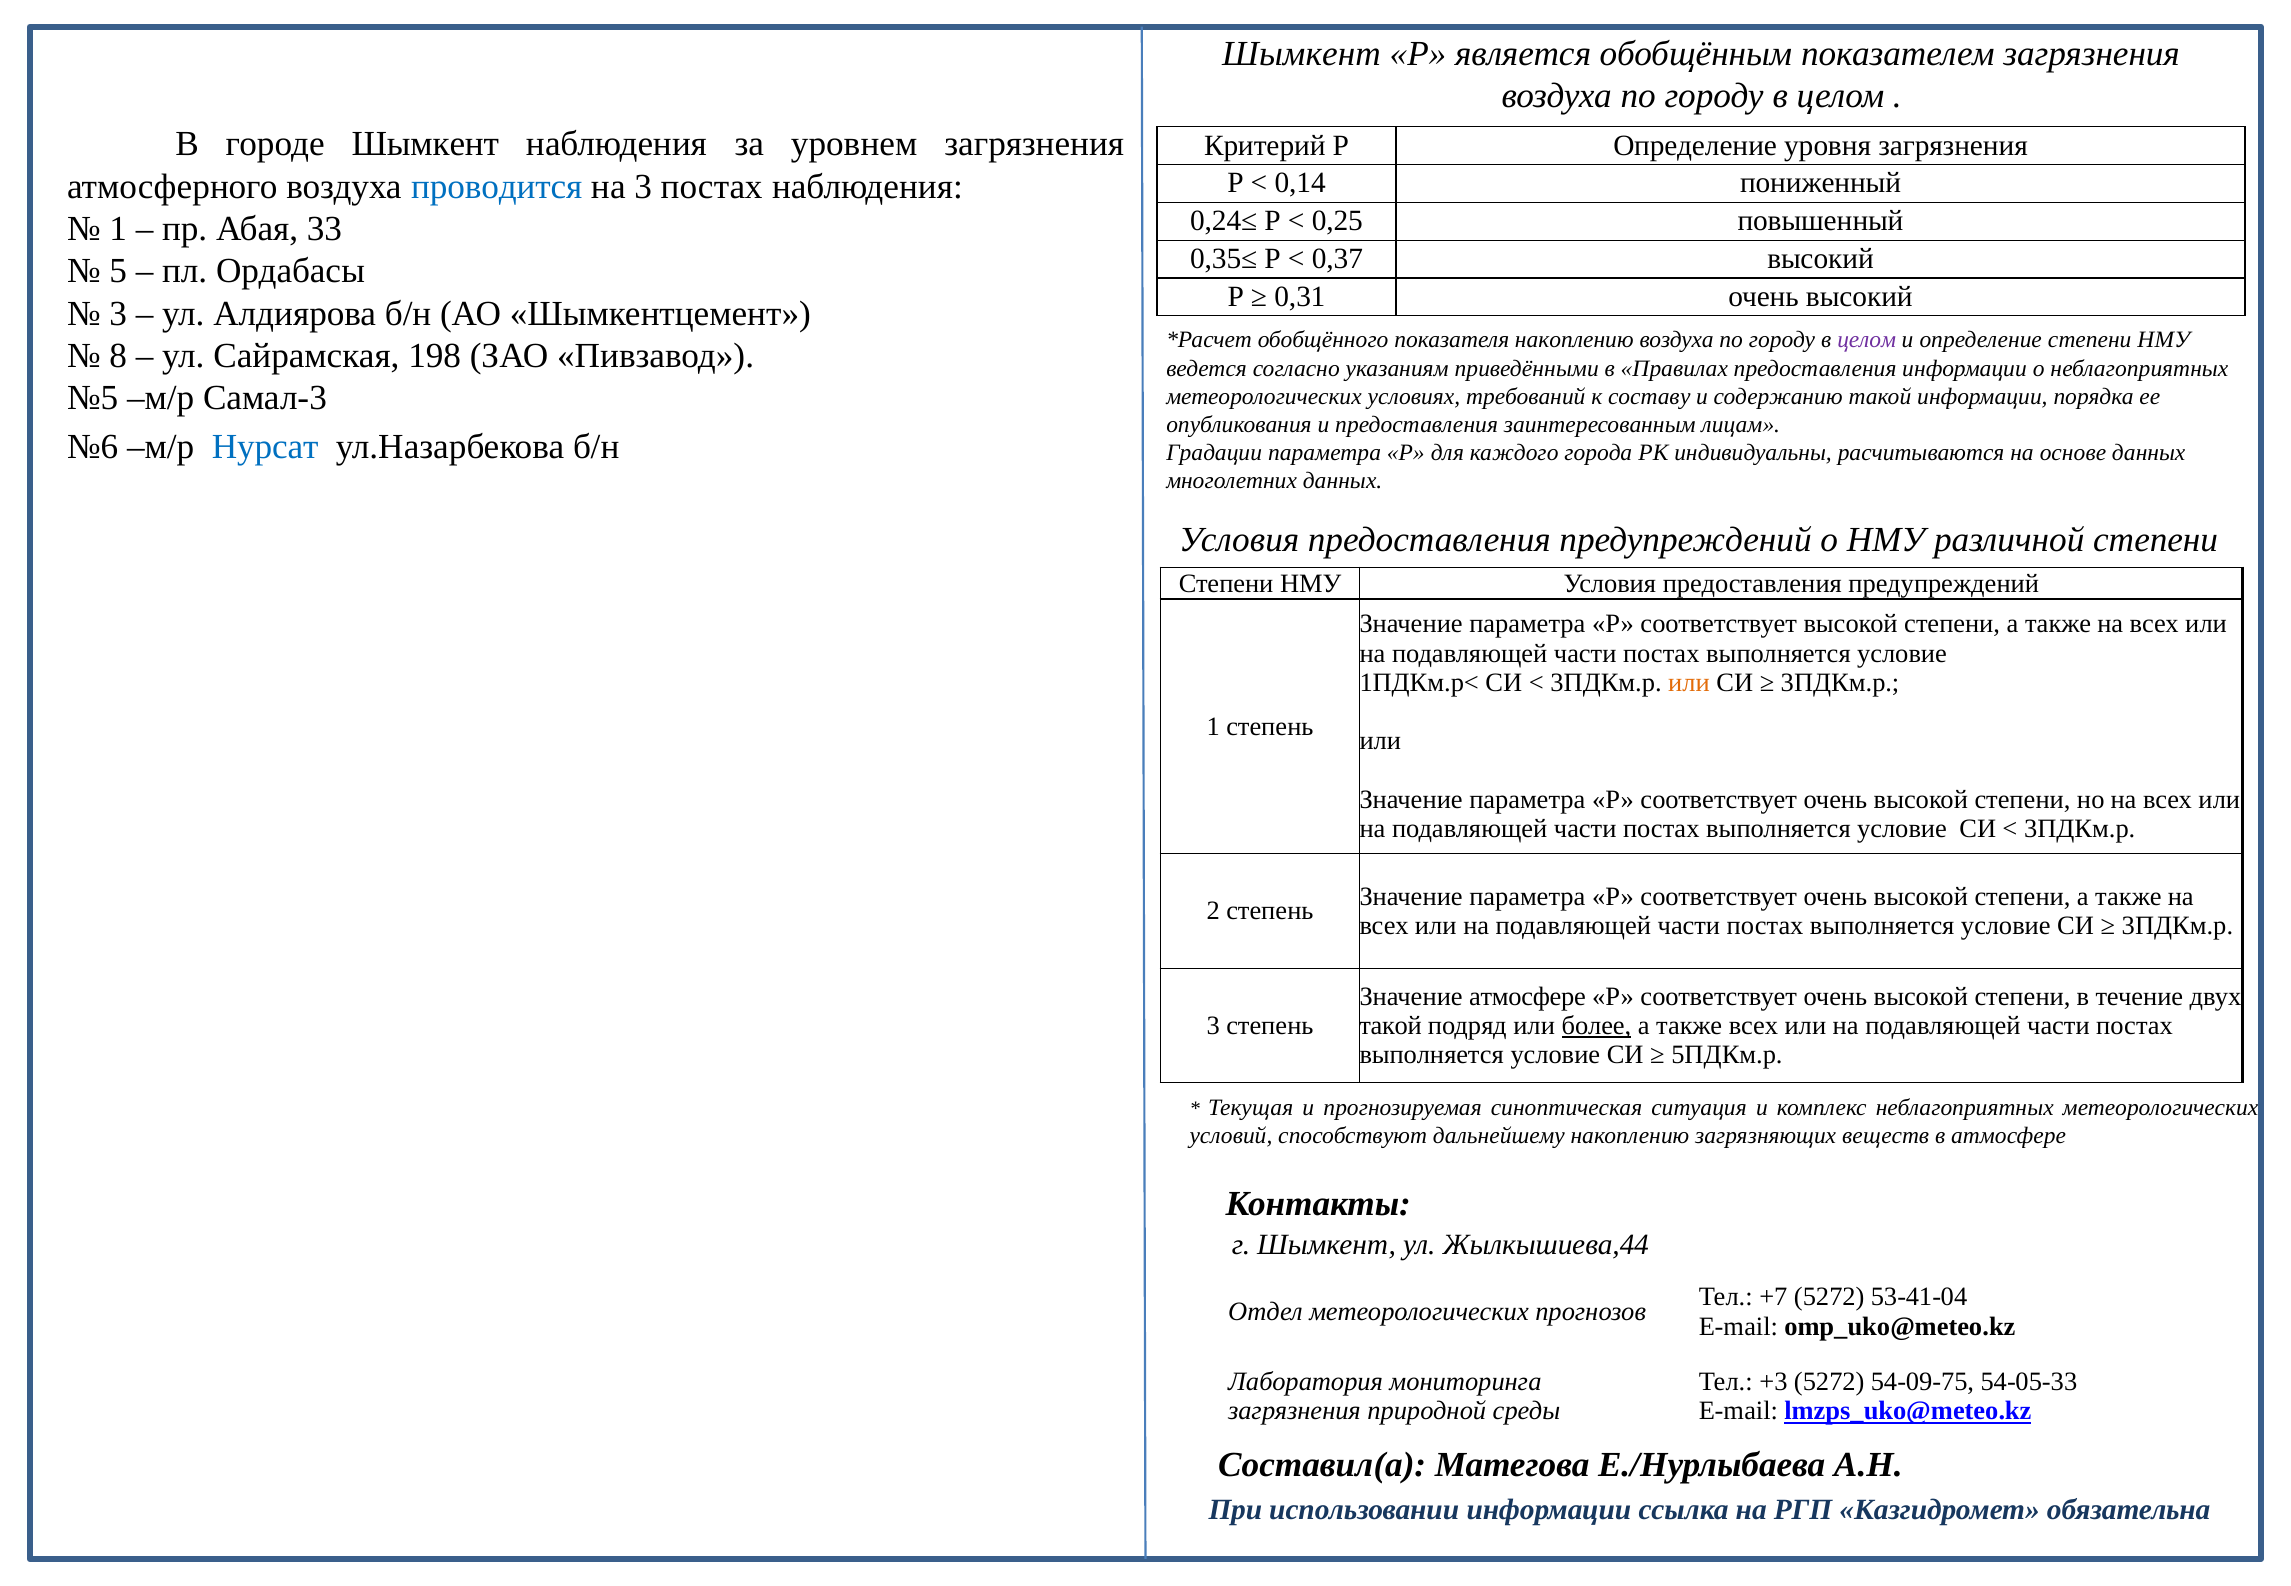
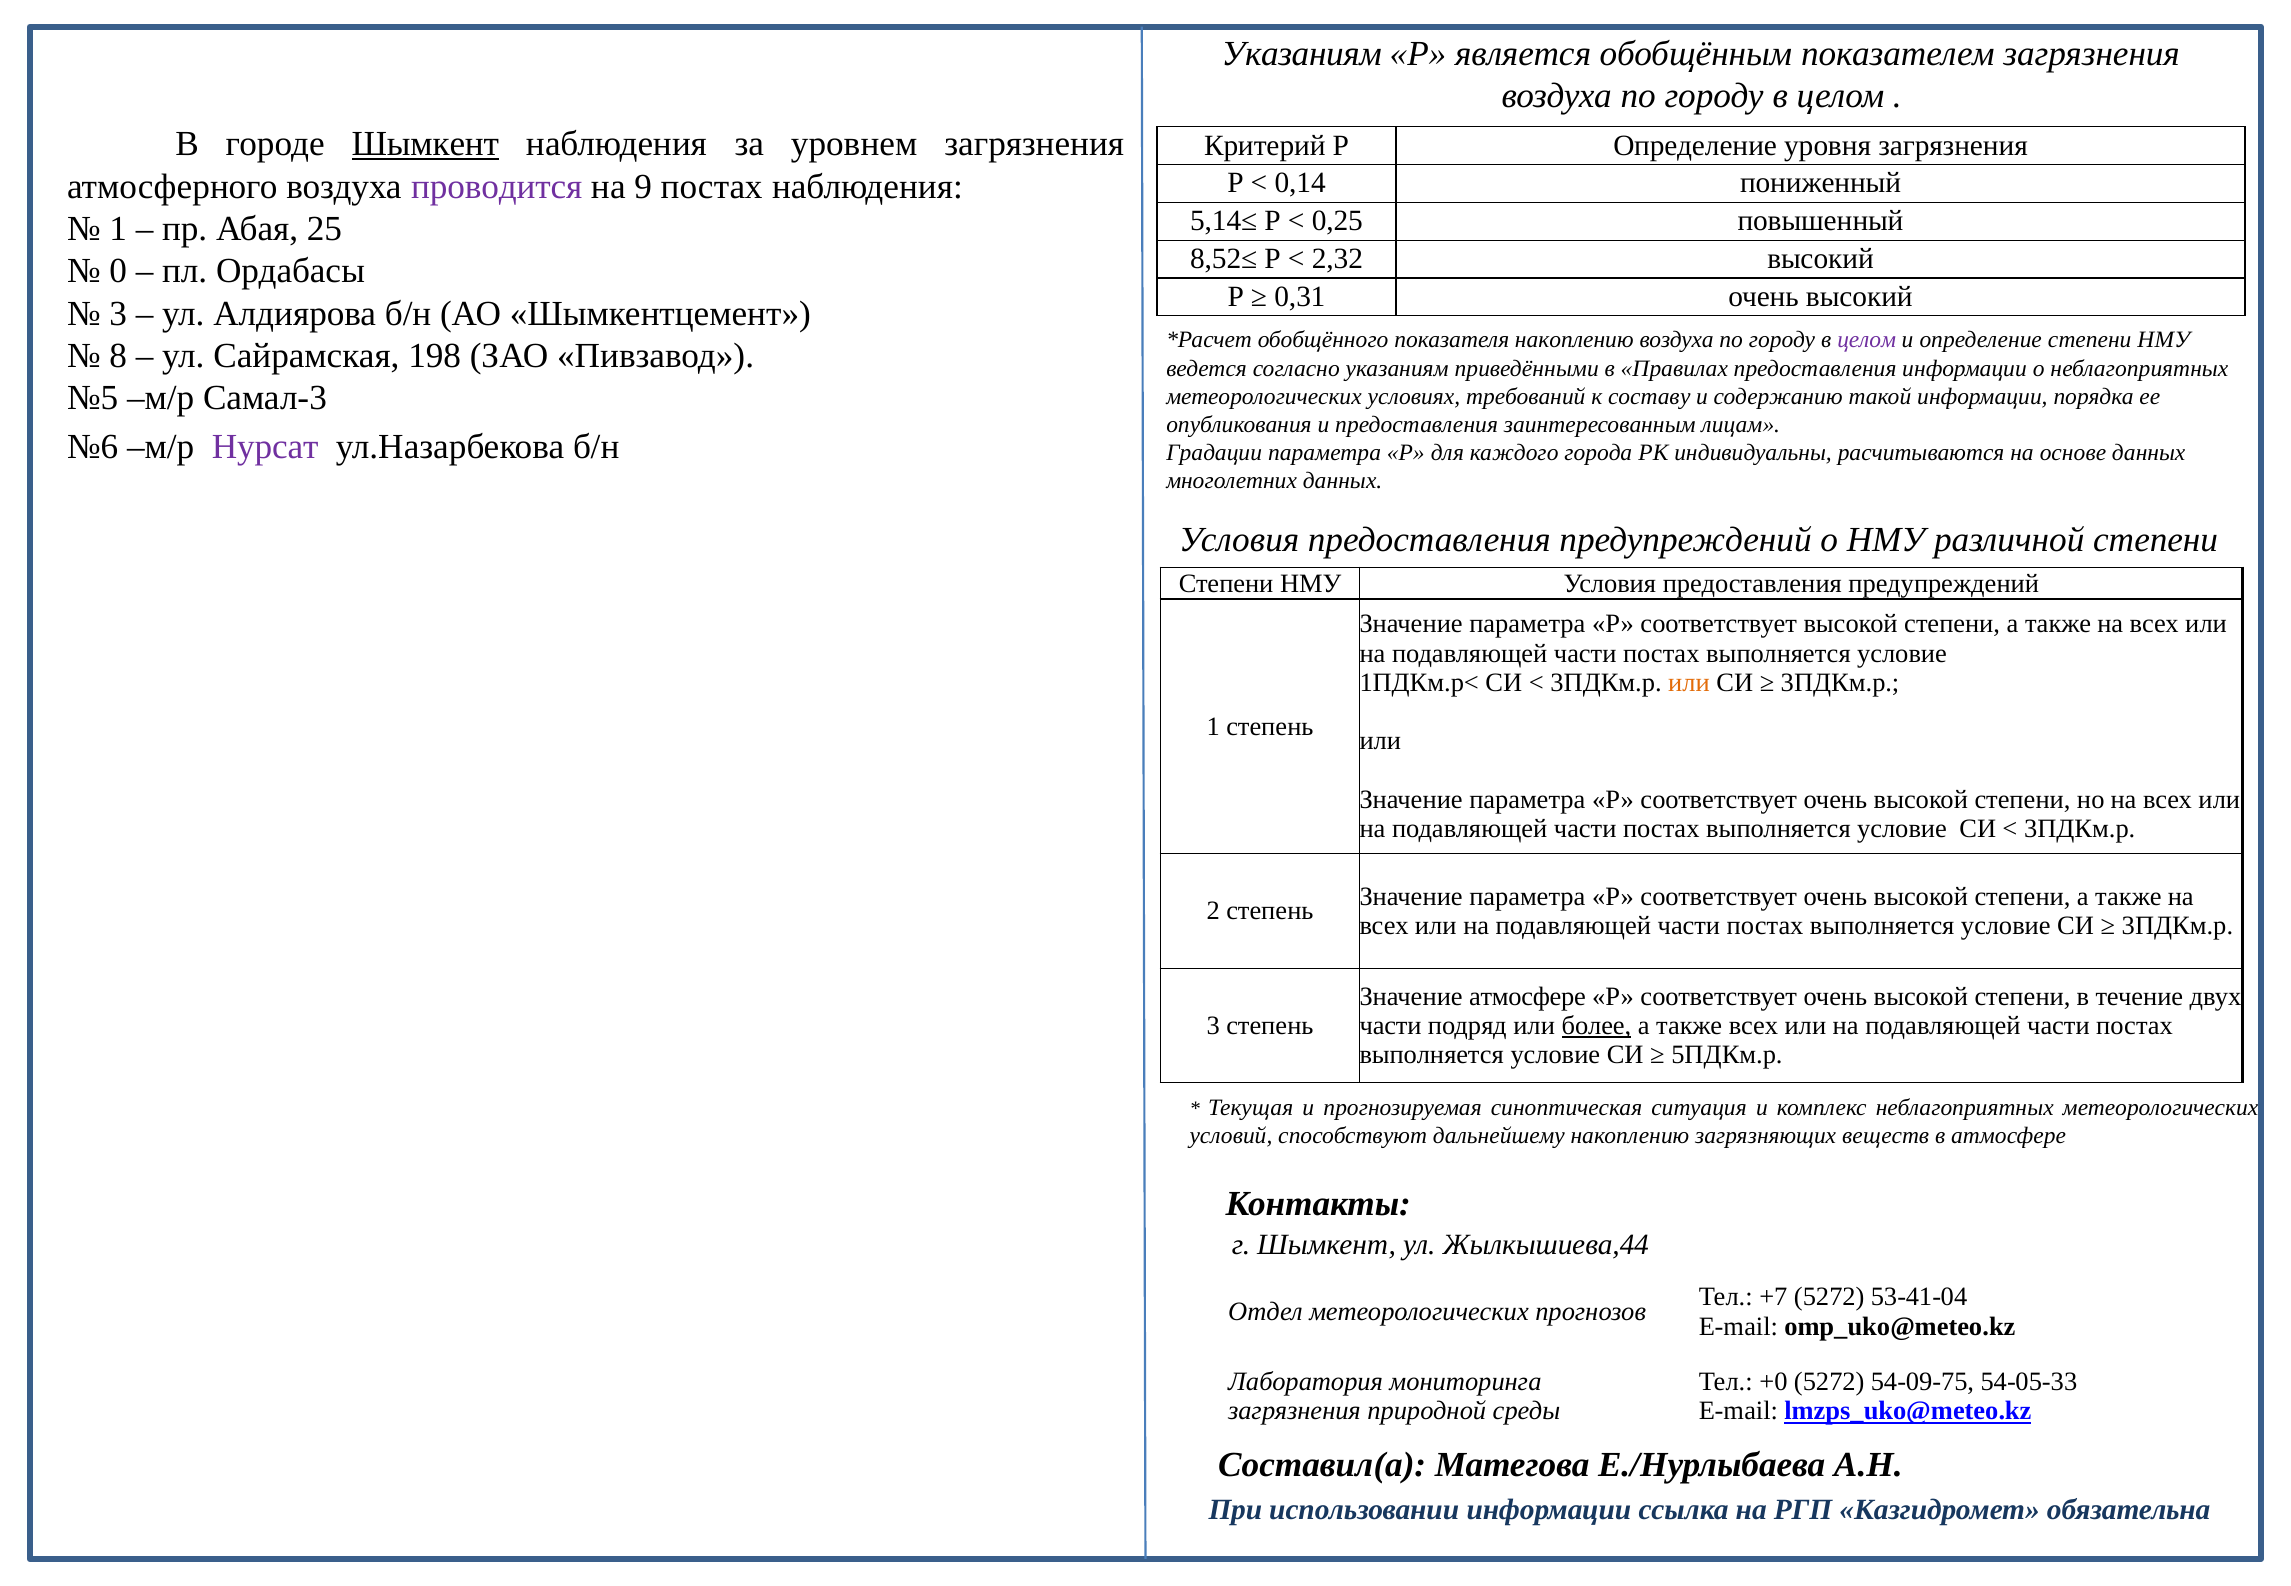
Шымкент at (1302, 54): Шымкент -> Указаниям
Шымкент at (425, 144) underline: none -> present
проводится colour: blue -> purple
на 3: 3 -> 9
0,24≤: 0,24≤ -> 5,14≤
33: 33 -> 25
0,35≤: 0,35≤ -> 8,52≤
0,37: 0,37 -> 2,32
5: 5 -> 0
Нурсат colour: blue -> purple
такой at (1391, 1026): такой -> части
+3: +3 -> +0
